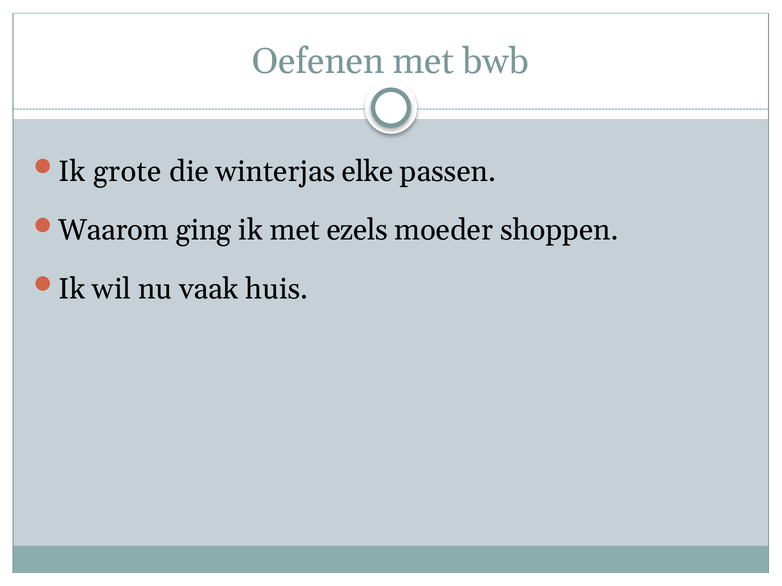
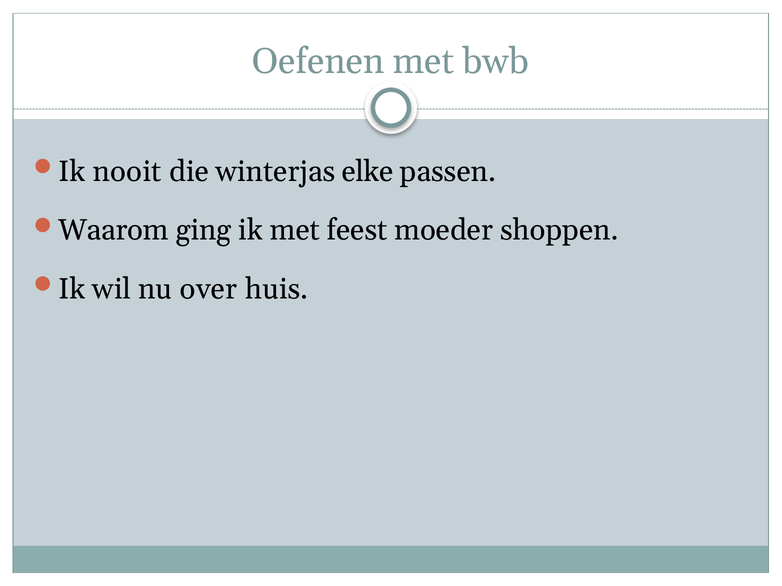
grote: grote -> nooit
ezels: ezels -> feest
vaak: vaak -> over
